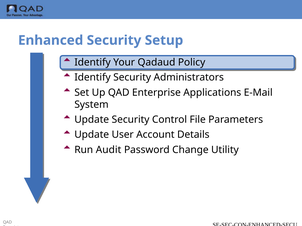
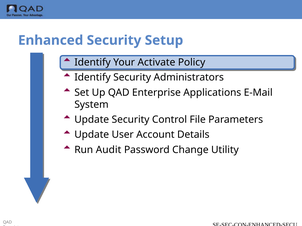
Qadaud: Qadaud -> Activate
